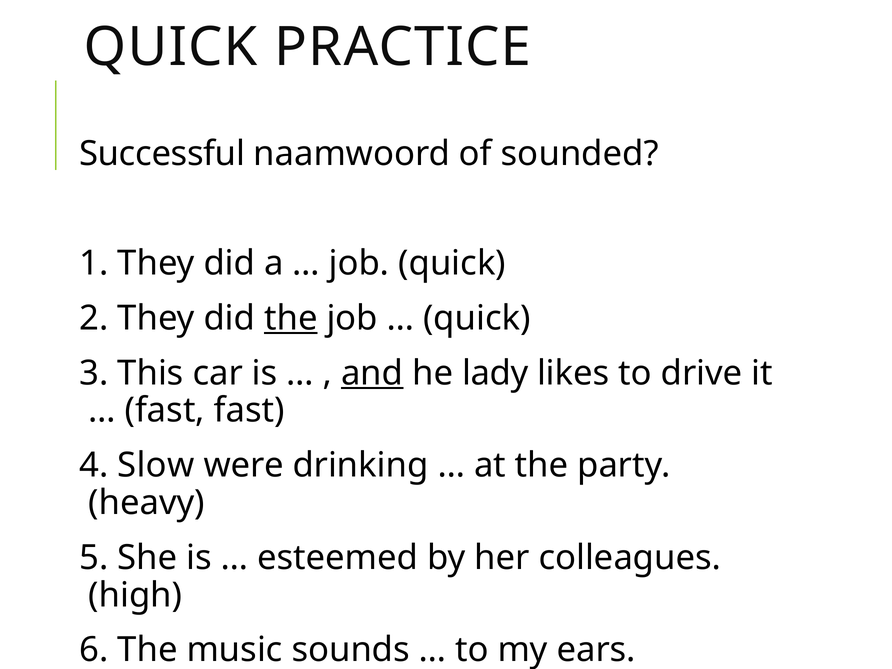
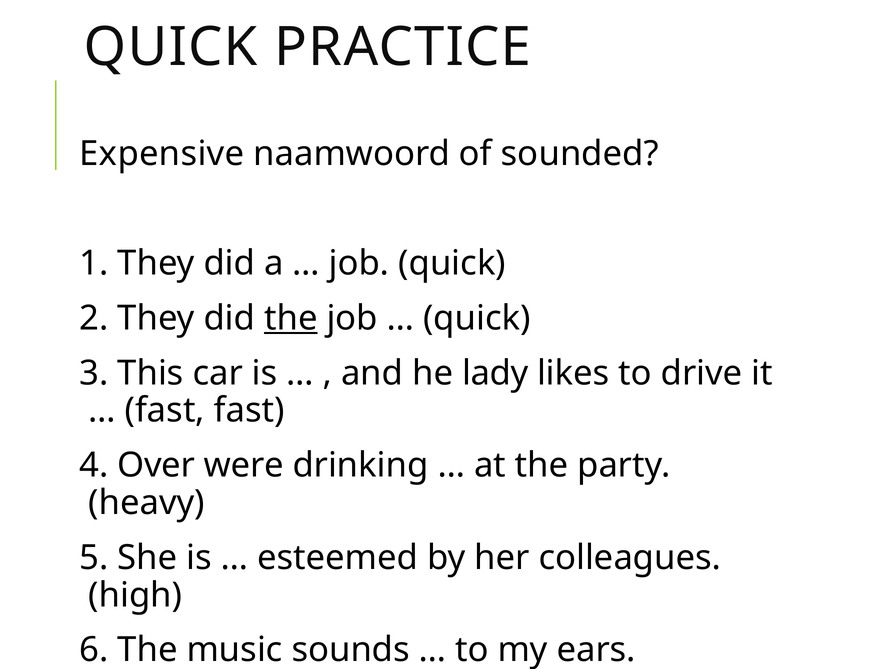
Successful: Successful -> Expensive
and underline: present -> none
Slow: Slow -> Over
